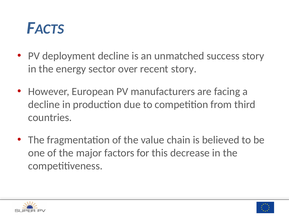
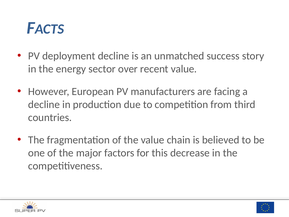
recent story: story -> value
